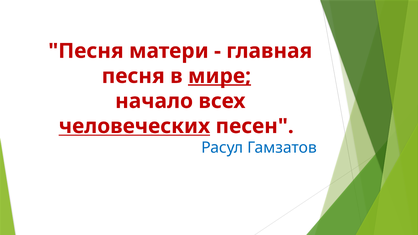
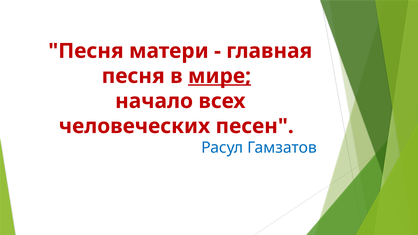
человеческих underline: present -> none
